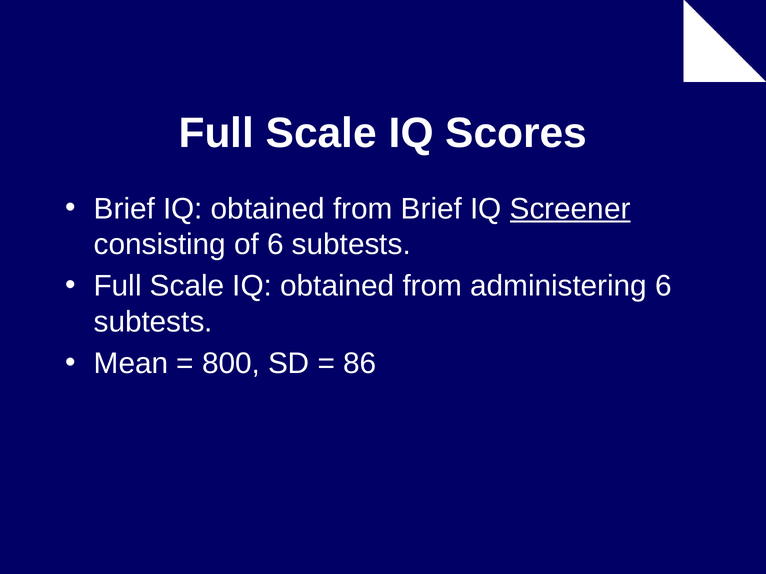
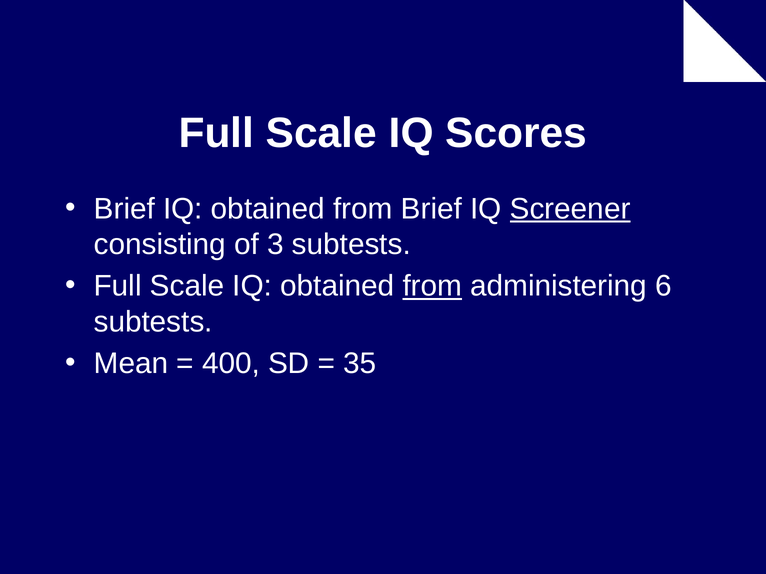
of 6: 6 -> 3
from at (432, 286) underline: none -> present
800: 800 -> 400
86: 86 -> 35
